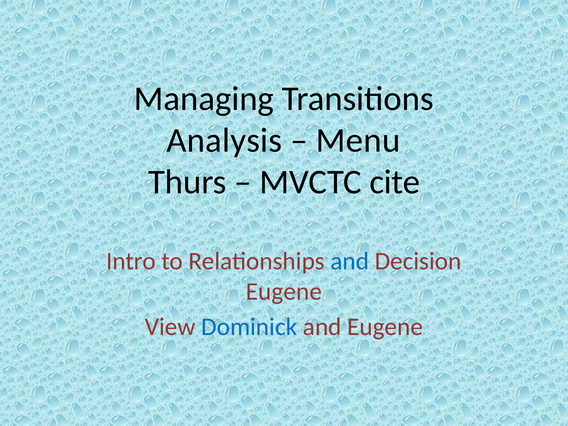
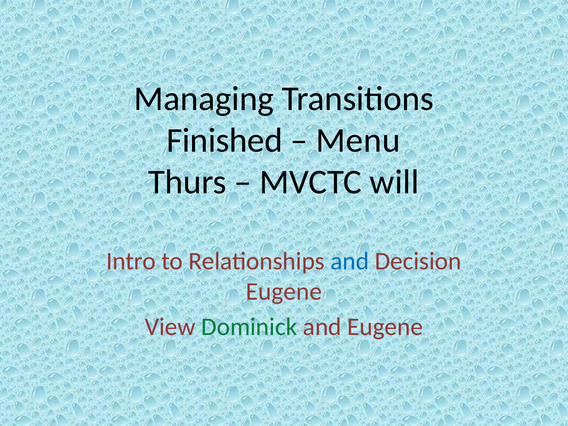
Analysis: Analysis -> Finished
cite: cite -> will
Dominick colour: blue -> green
